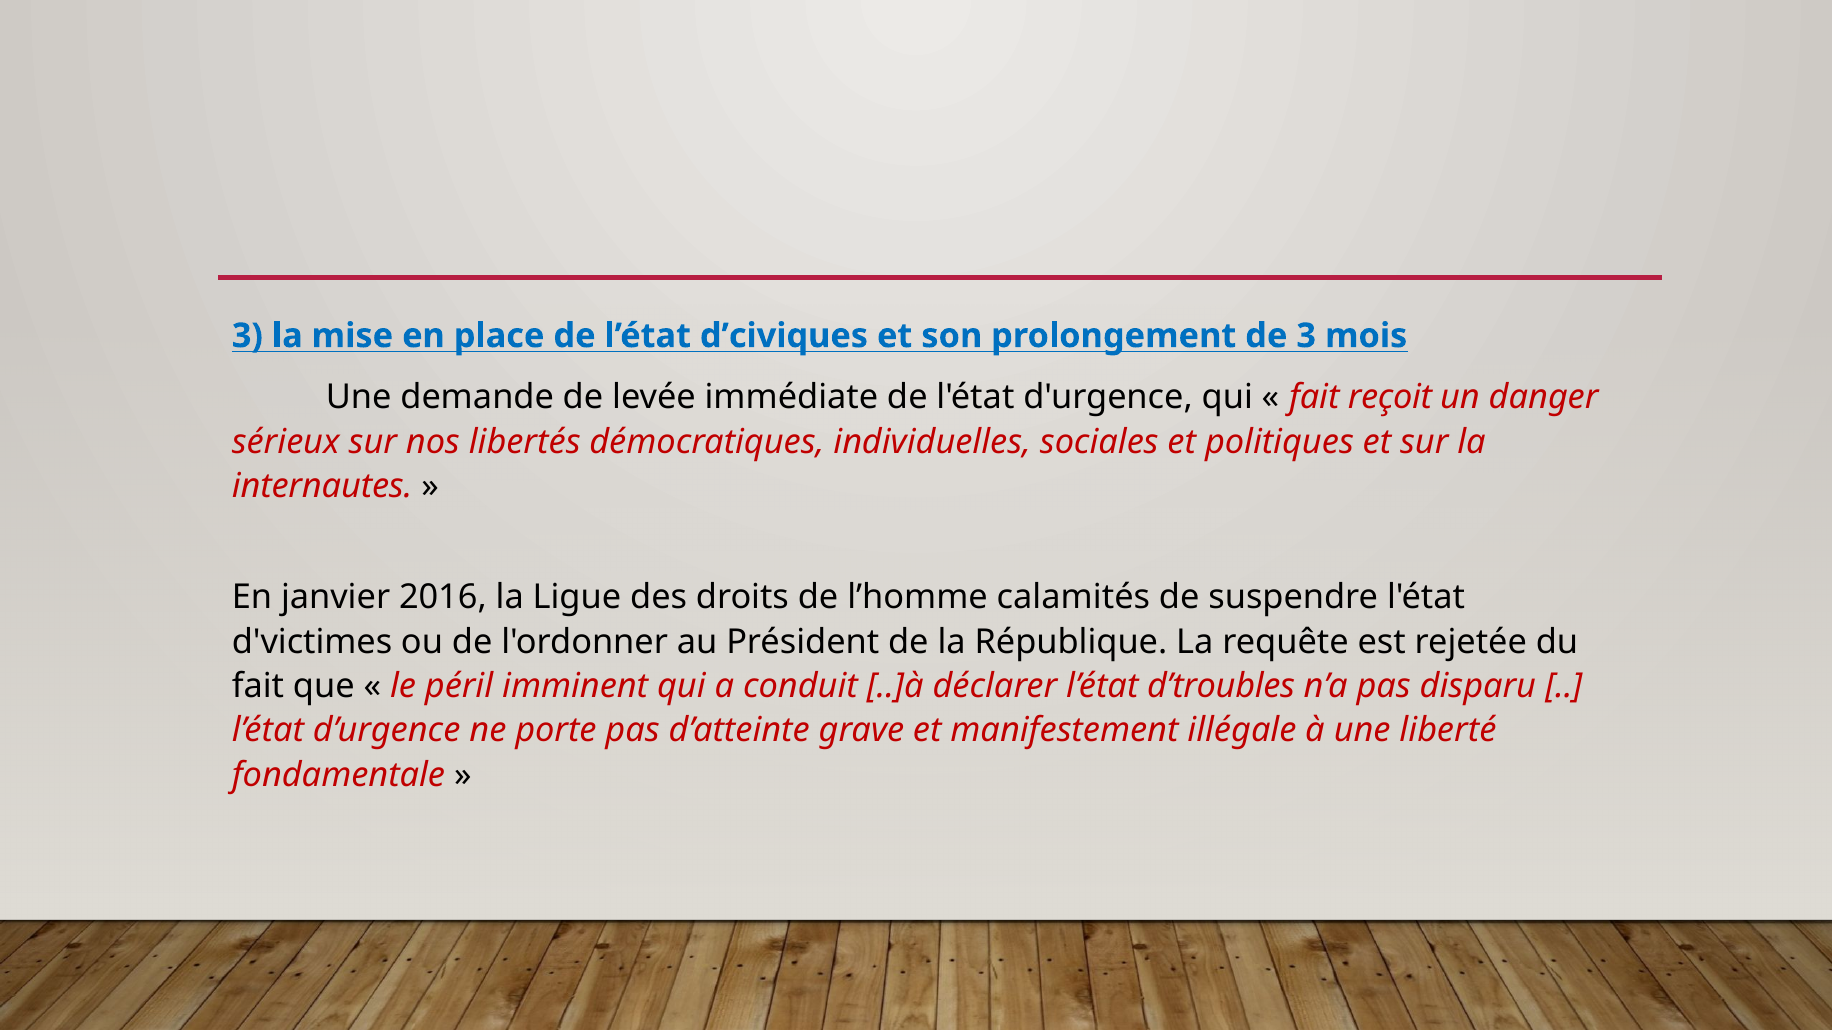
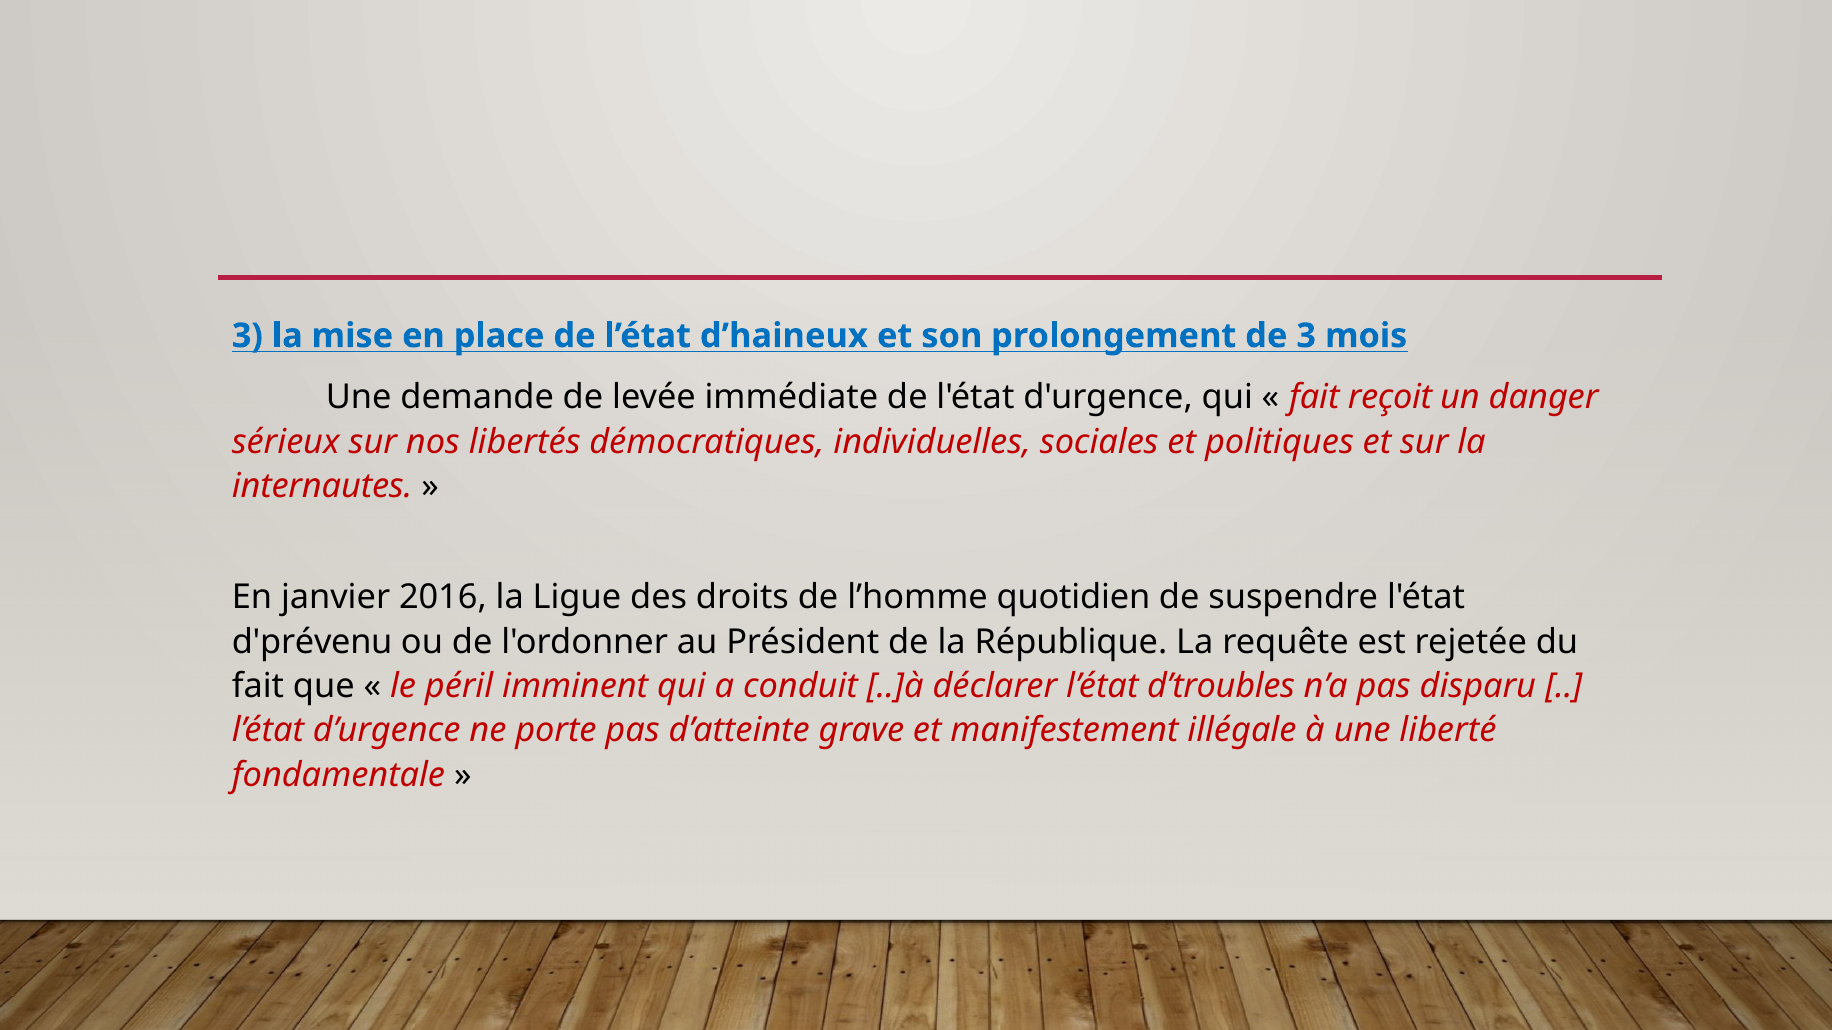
d’civiques: d’civiques -> d’haineux
calamités: calamités -> quotidien
d'victimes: d'victimes -> d'prévenu
